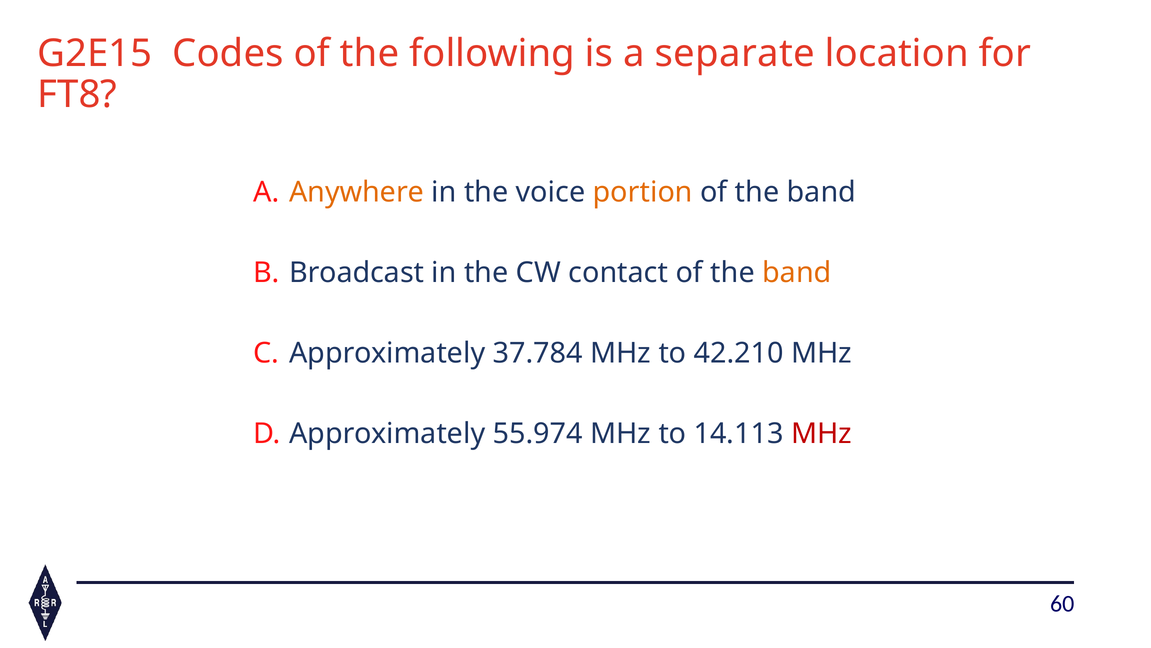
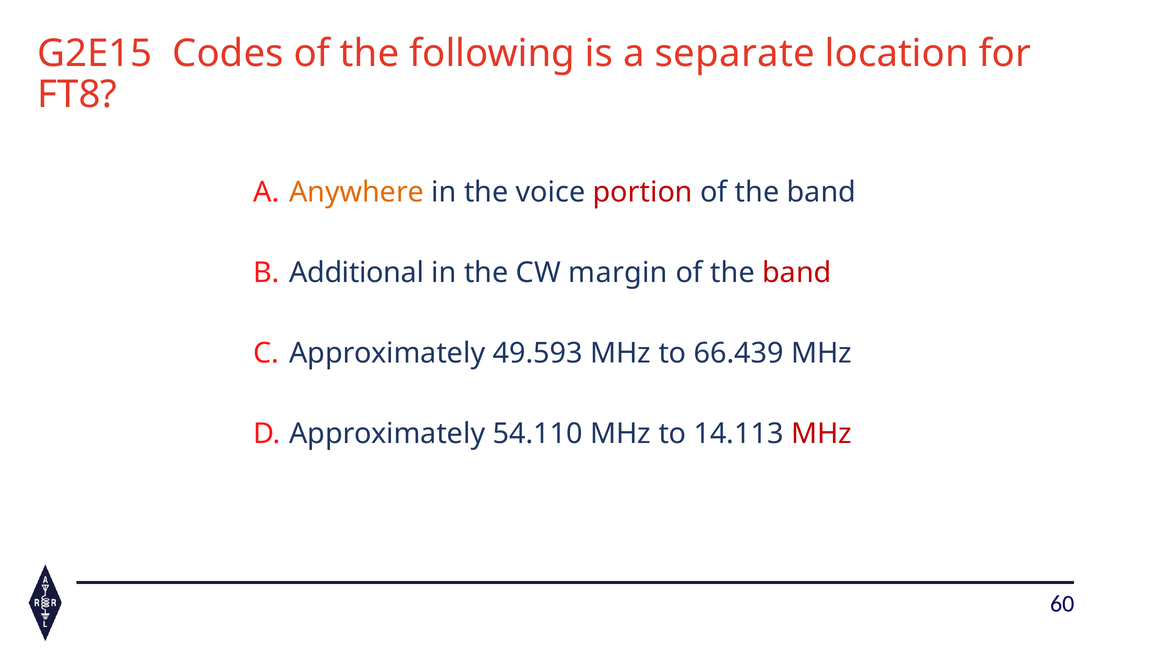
portion colour: orange -> red
Broadcast: Broadcast -> Additional
contact: contact -> margin
band at (797, 272) colour: orange -> red
37.784: 37.784 -> 49.593
42.210: 42.210 -> 66.439
55.974: 55.974 -> 54.110
